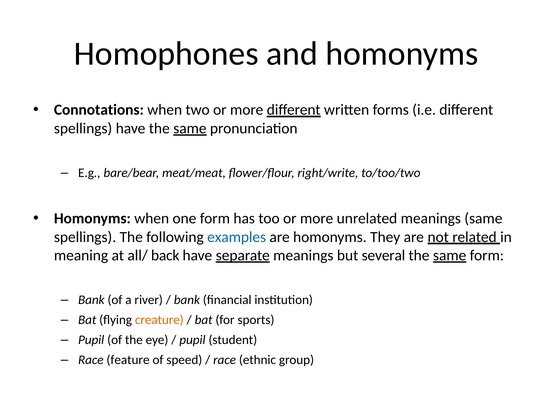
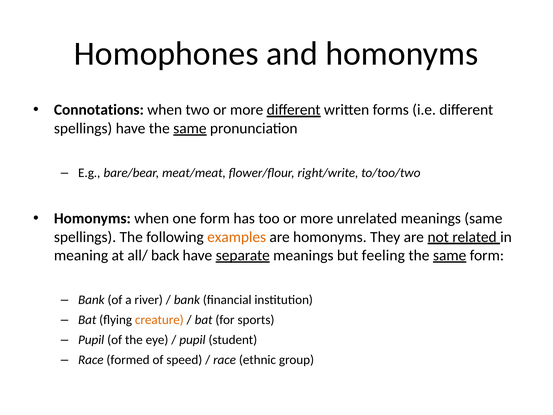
examples colour: blue -> orange
several: several -> feeling
feature: feature -> formed
